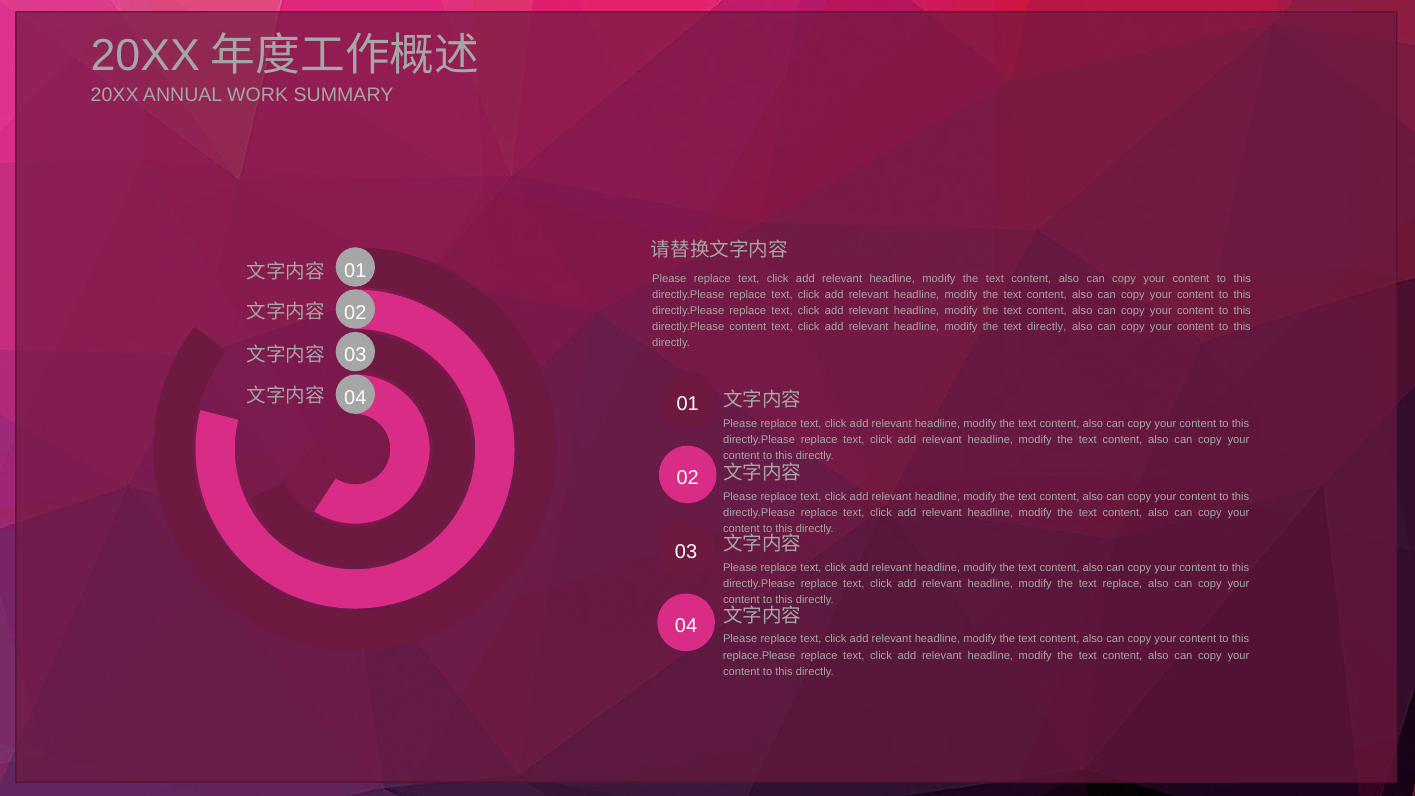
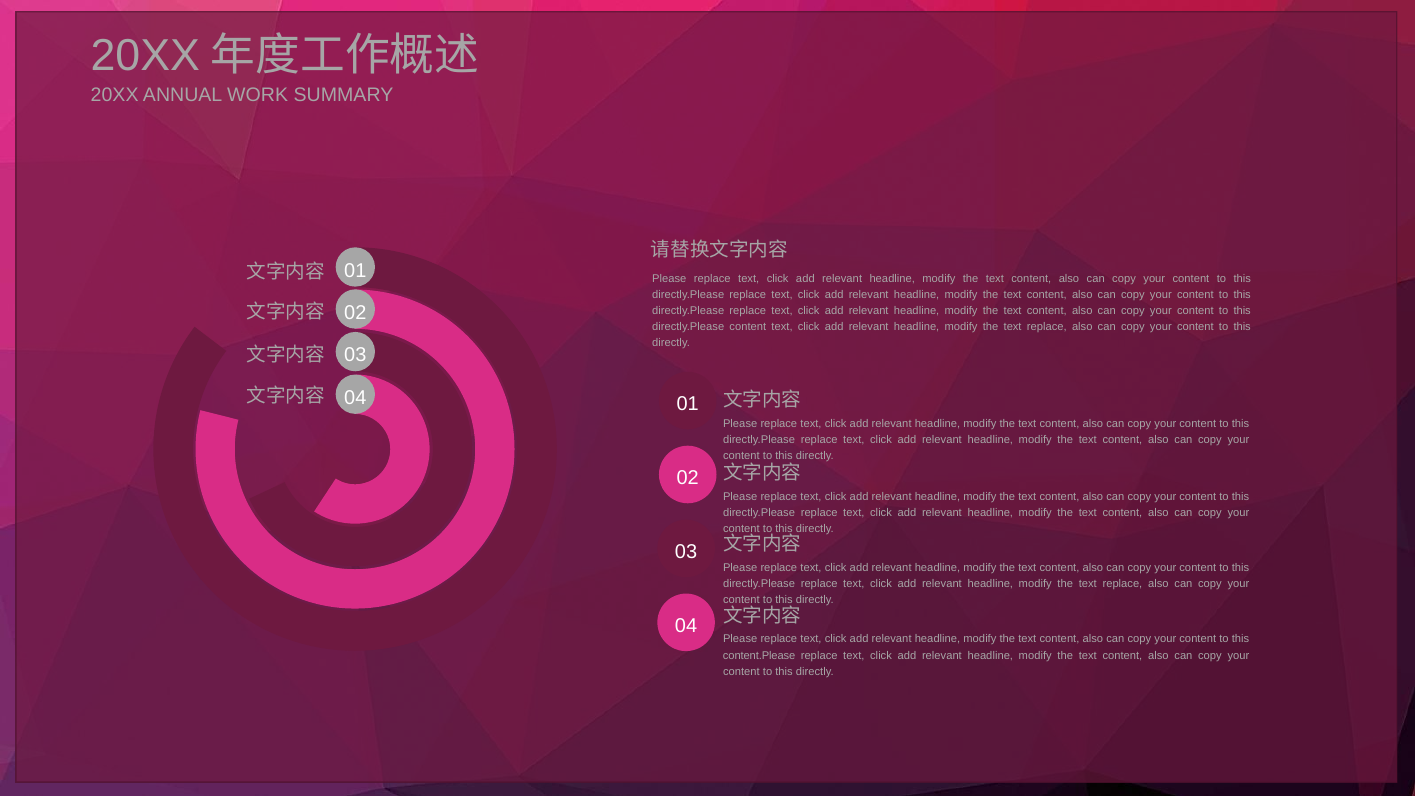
directly at (1047, 326): directly -> replace
replace.Please: replace.Please -> content.Please
